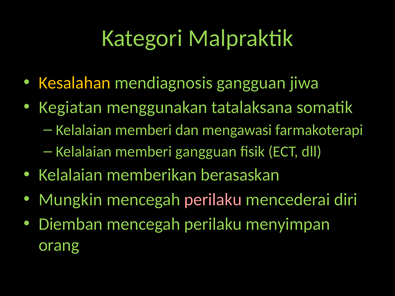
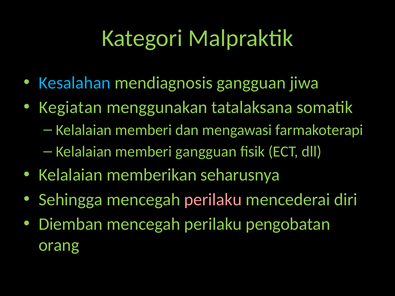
Kesalahan colour: yellow -> light blue
berasaskan: berasaskan -> seharusnya
Mungkin: Mungkin -> Sehingga
menyimpan: menyimpan -> pengobatan
